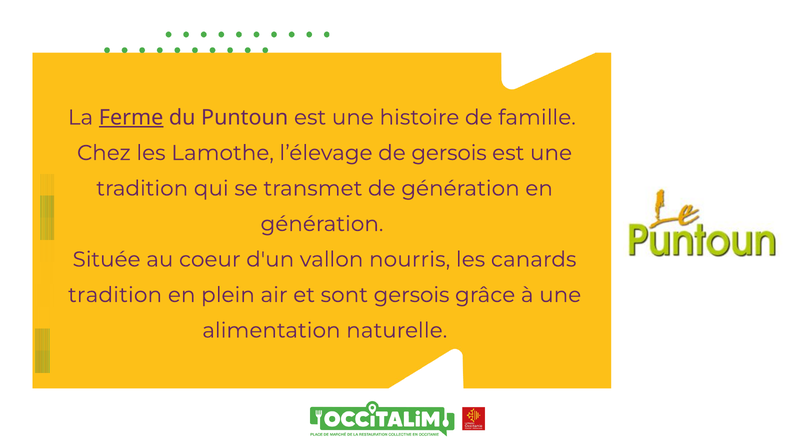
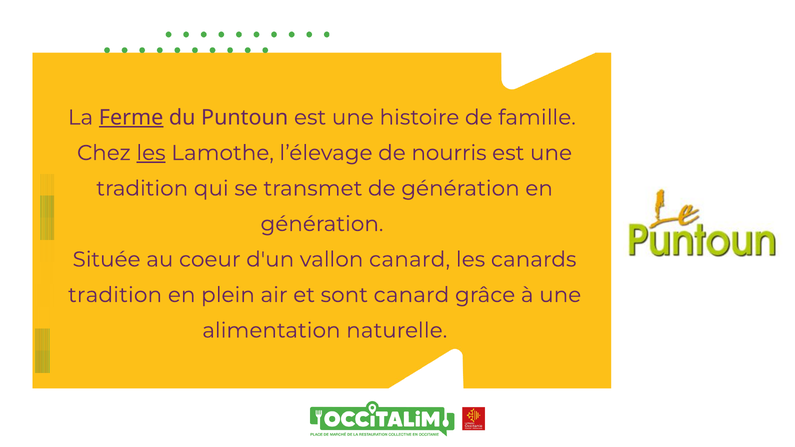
les at (151, 153) underline: none -> present
de gersois: gersois -> nourris
vallon nourris: nourris -> canard
sont gersois: gersois -> canard
